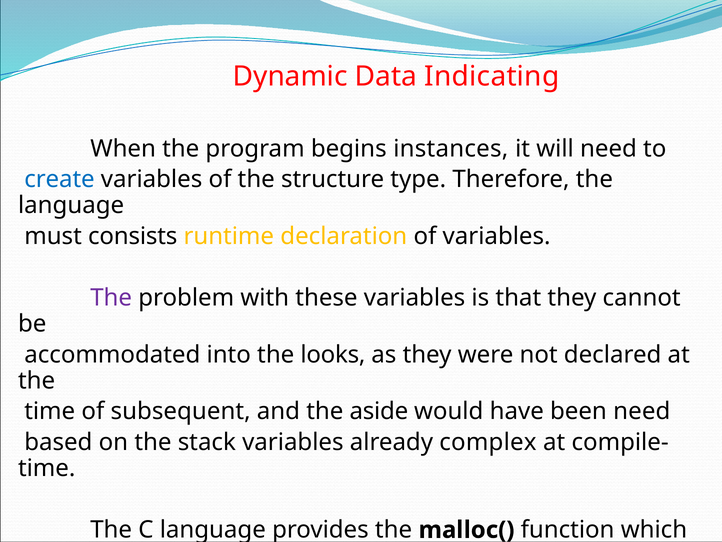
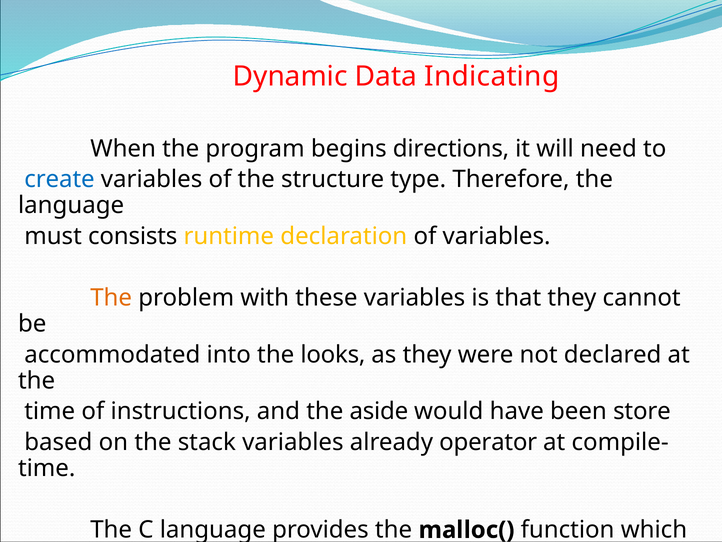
instances: instances -> directions
The at (111, 298) colour: purple -> orange
subsequent: subsequent -> instructions
been need: need -> store
complex: complex -> operator
